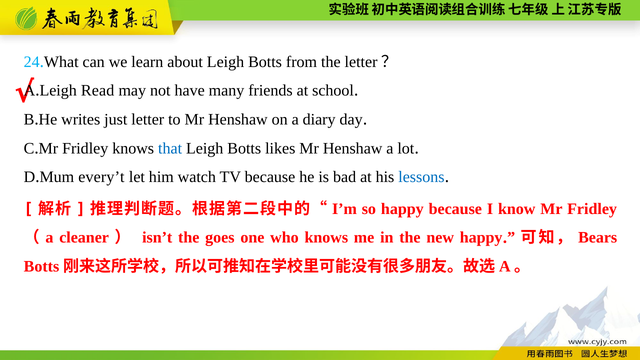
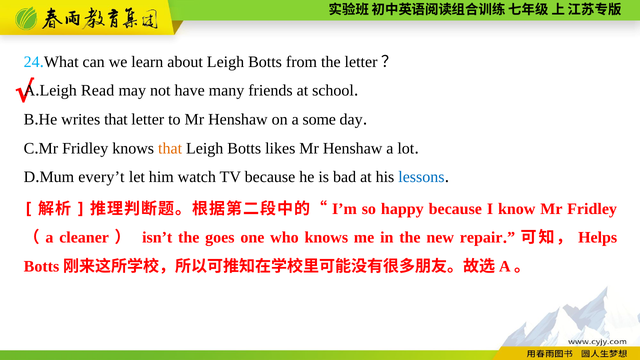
writes just: just -> that
diary: diary -> some
that at (170, 148) colour: blue -> orange
new happy: happy -> repair
Bears: Bears -> Helps
